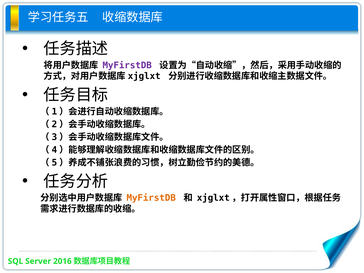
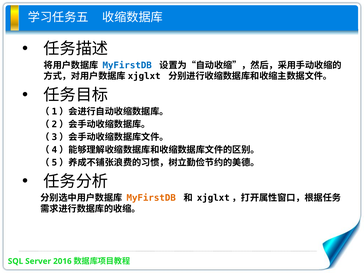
MyFirstDB at (127, 65) colour: purple -> blue
